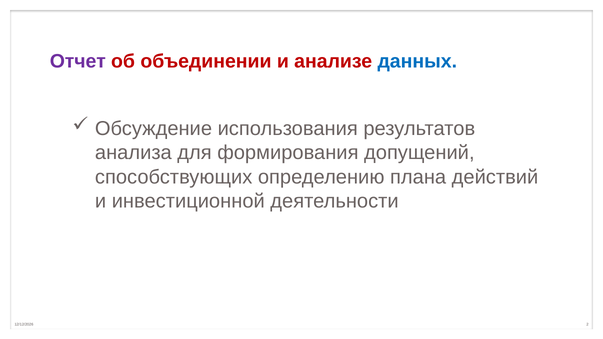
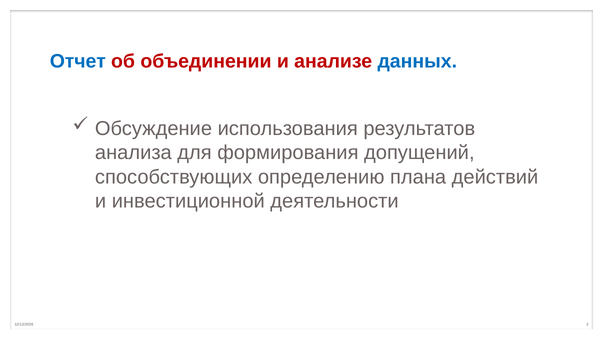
Отчет colour: purple -> blue
